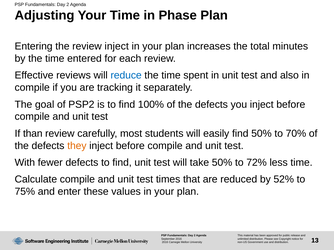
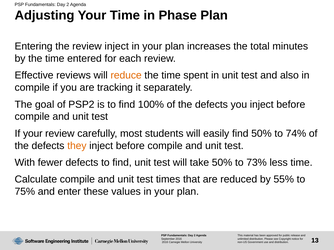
reduce colour: blue -> orange
If than: than -> your
70%: 70% -> 74%
72%: 72% -> 73%
52%: 52% -> 55%
